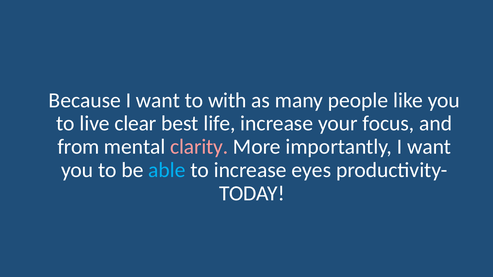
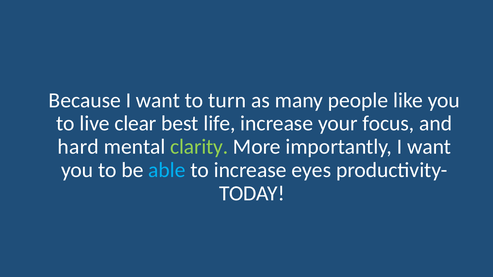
with: with -> turn
from: from -> hard
clarity colour: pink -> light green
